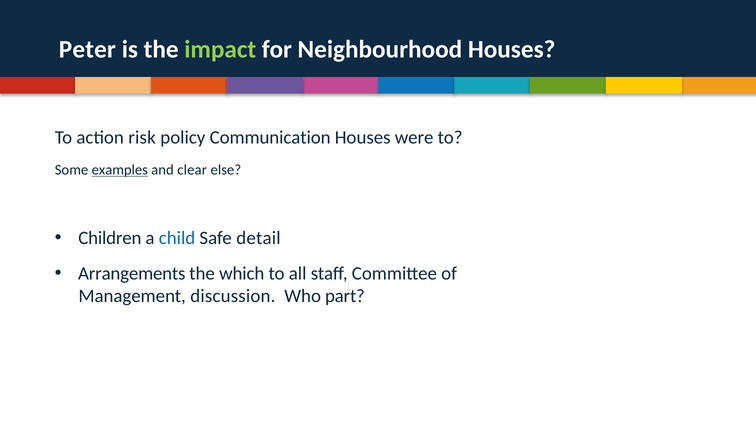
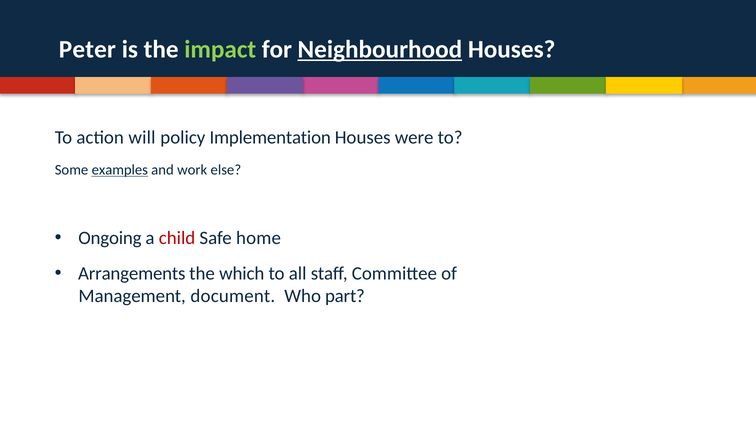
Neighbourhood underline: none -> present
risk: risk -> will
Communication: Communication -> Implementation
clear: clear -> work
Children: Children -> Ongoing
child colour: blue -> red
detail: detail -> home
discussion: discussion -> document
